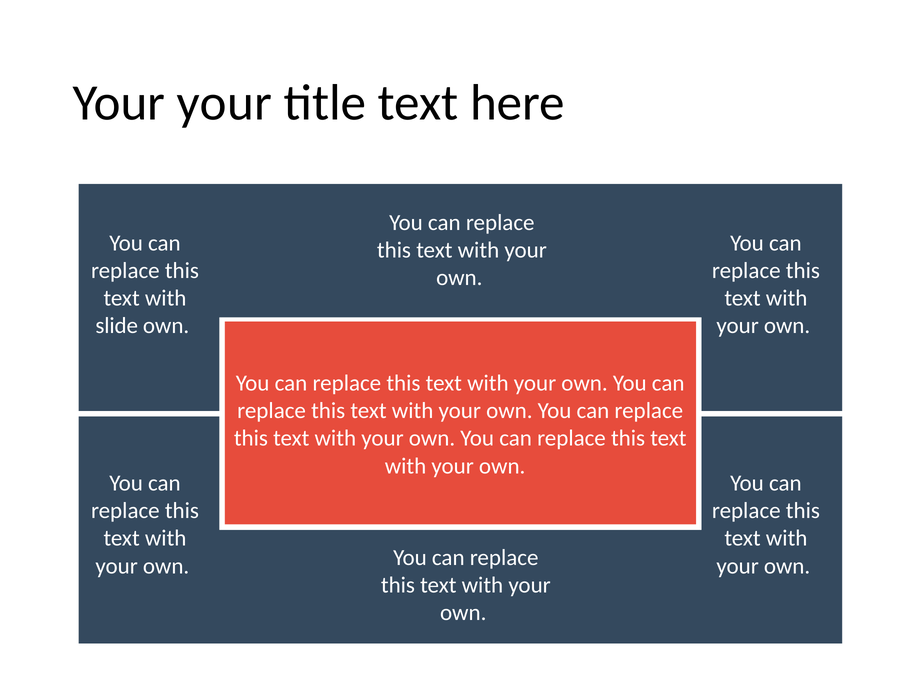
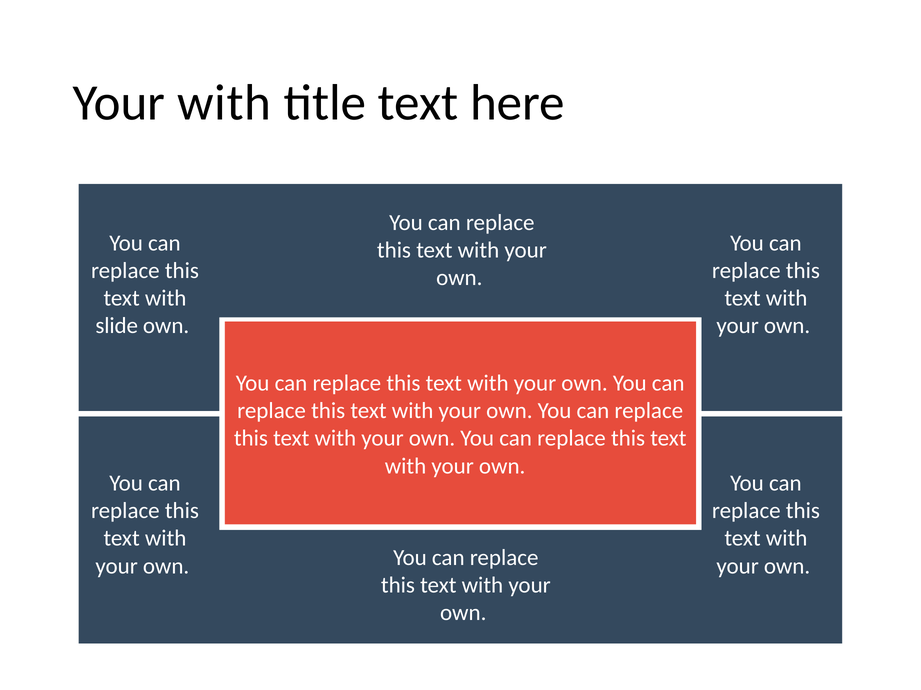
Your your: your -> with
